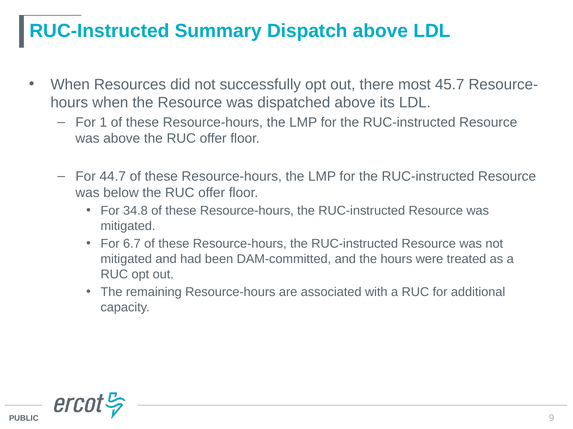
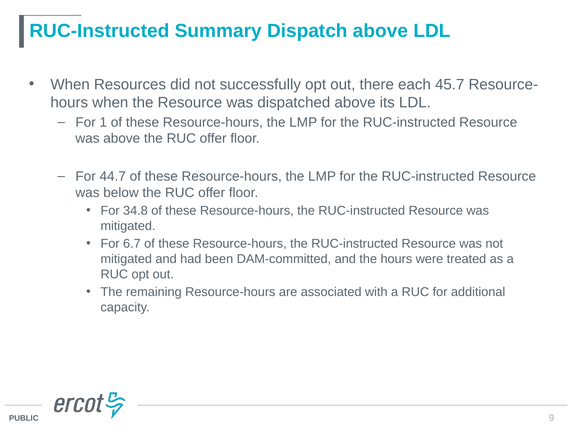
most: most -> each
